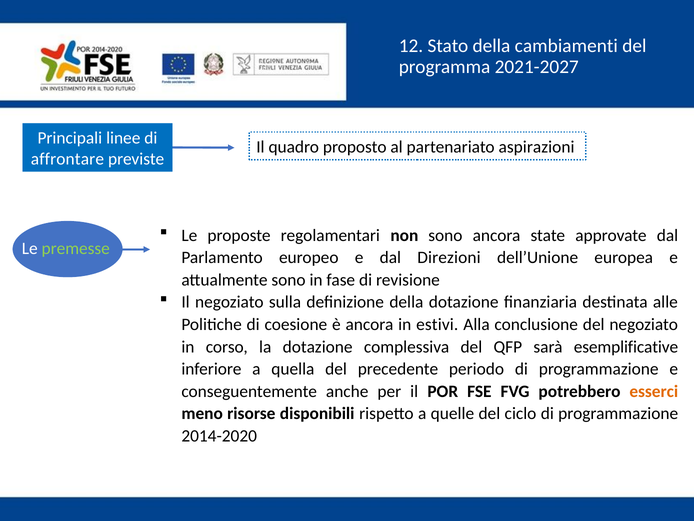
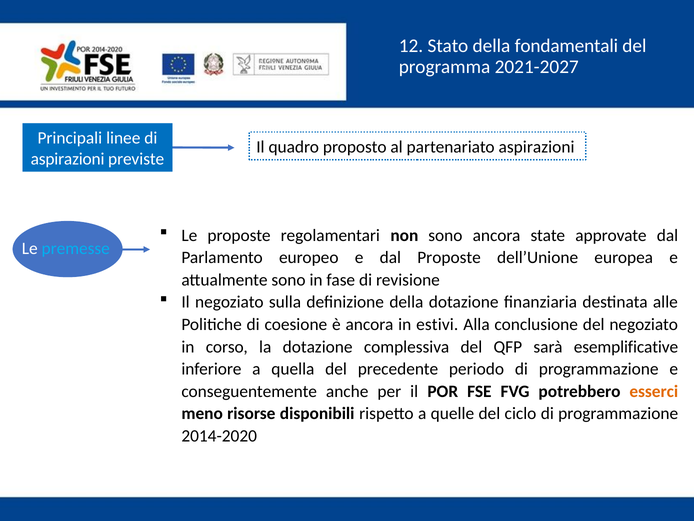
cambiamenti: cambiamenti -> fondamentali
affrontare at (67, 159): affrontare -> aspirazioni
premesse colour: light green -> light blue
dal Direzioni: Direzioni -> Proposte
